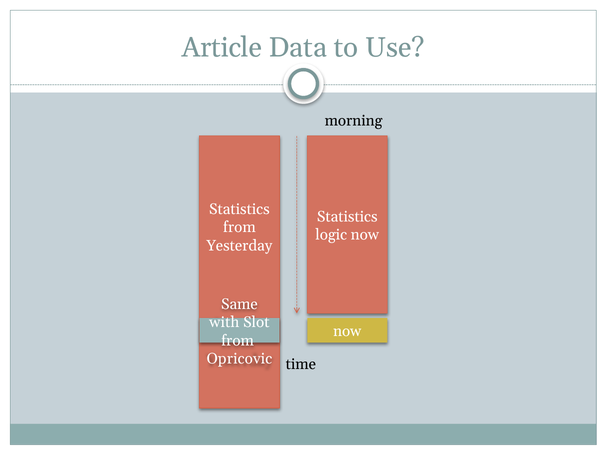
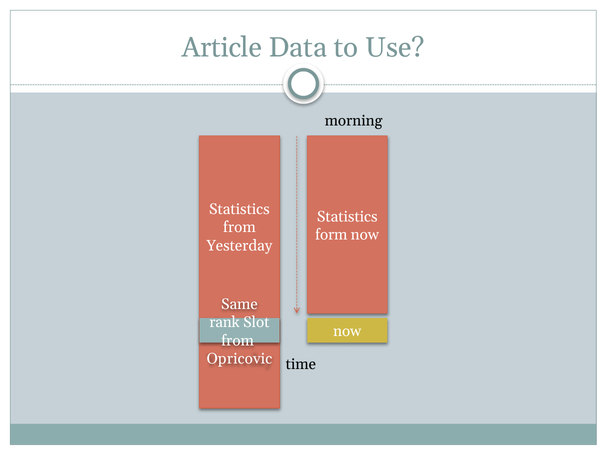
logic: logic -> form
with: with -> rank
